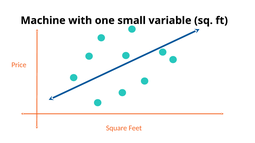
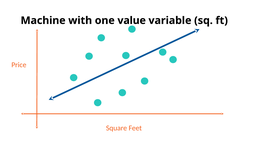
small: small -> value
